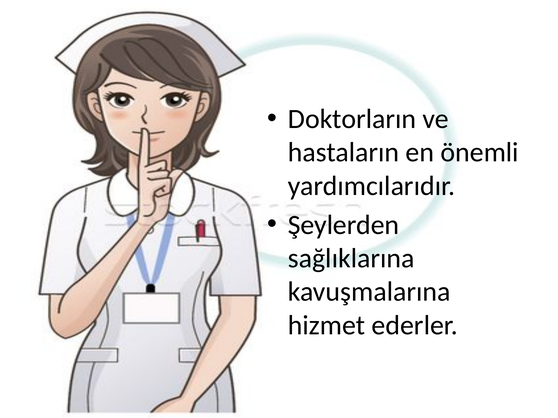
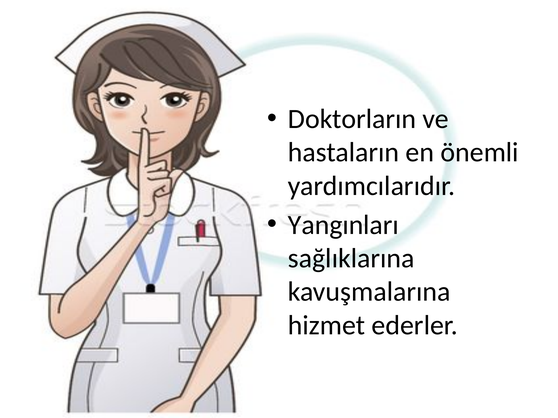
Şeylerden: Şeylerden -> Yangınları
